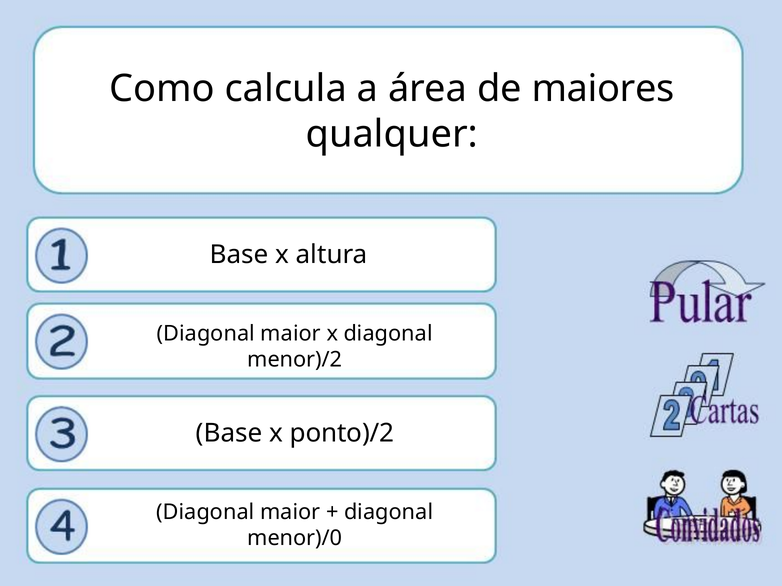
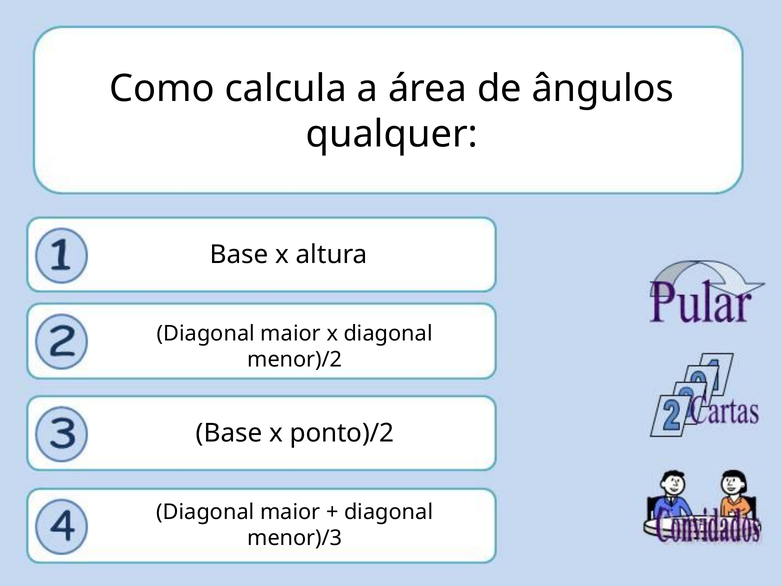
maiores: maiores -> ângulos
menor)/0: menor)/0 -> menor)/3
